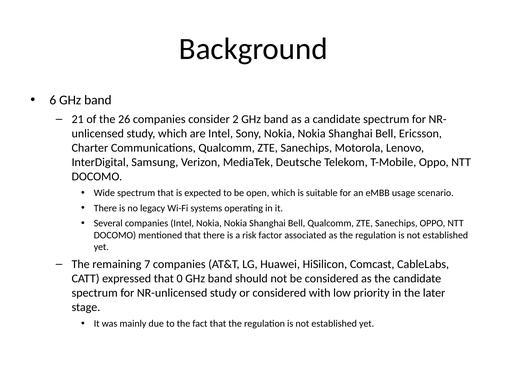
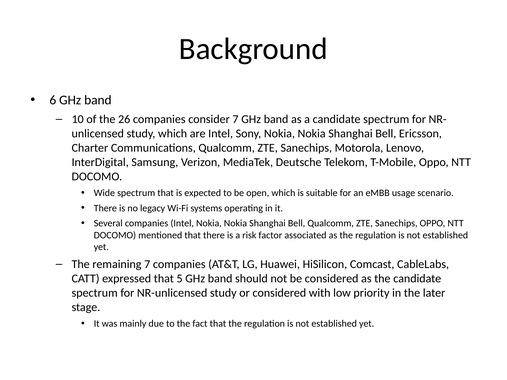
21: 21 -> 10
consider 2: 2 -> 7
0: 0 -> 5
